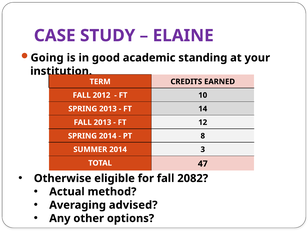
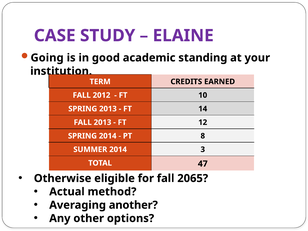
2082: 2082 -> 2065
advised: advised -> another
